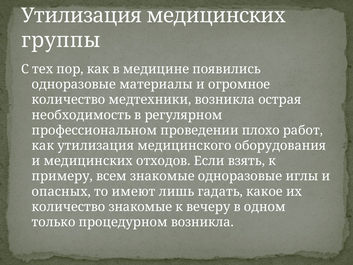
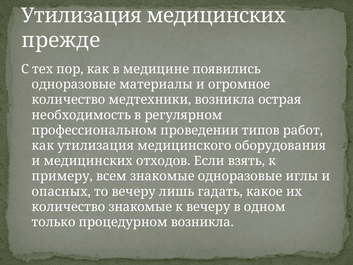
группы: группы -> прежде
плохо: плохо -> типов
то имеют: имеют -> вечеру
